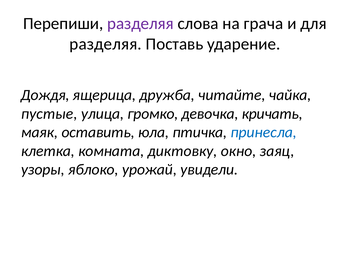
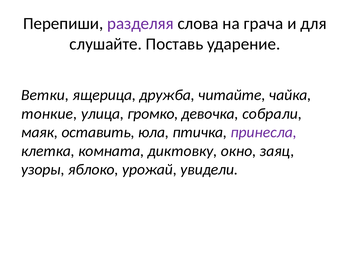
разделяя at (106, 44): разделяя -> слушайте
Дождя: Дождя -> Ветки
пустые: пустые -> тонкие
кричать: кричать -> собрали
принесла colour: blue -> purple
